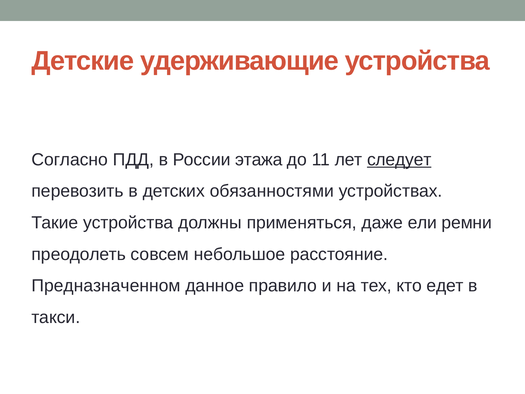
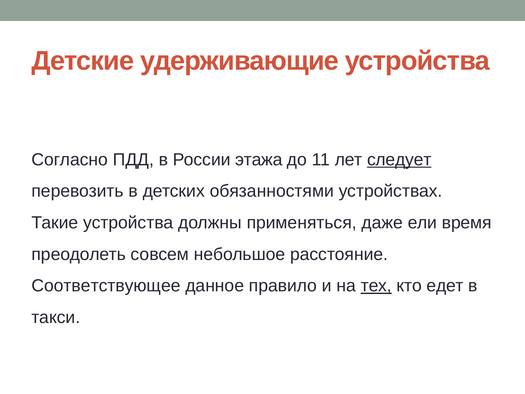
ремни: ремни -> время
Предназначенном: Предназначенном -> Соответствующее
тех underline: none -> present
